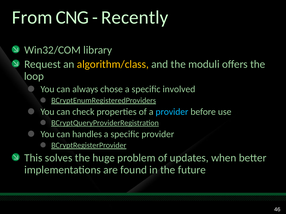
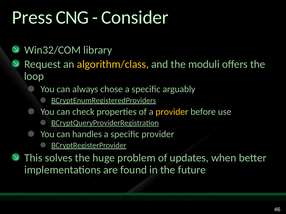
From: From -> Press
Recently: Recently -> Consider
involved: involved -> arguably
provider at (172, 112) colour: light blue -> yellow
